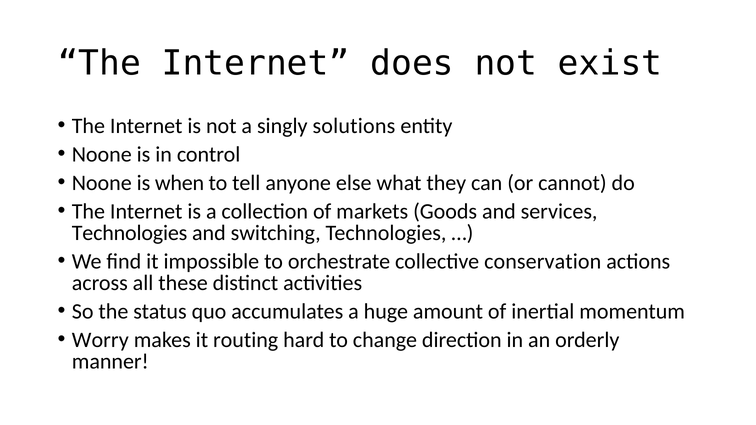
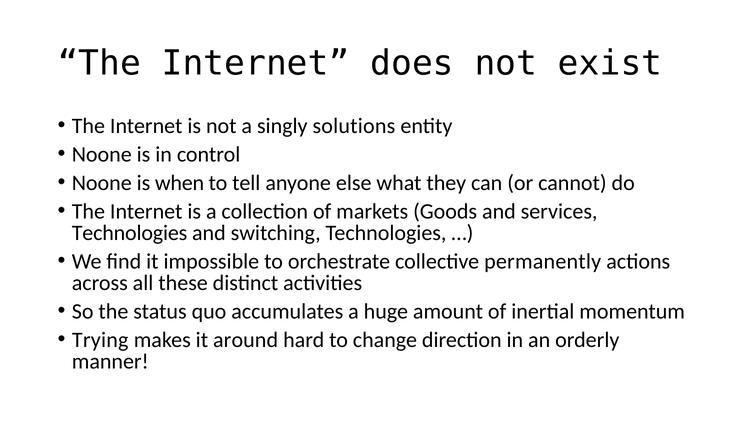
conservation: conservation -> permanently
Worry: Worry -> Trying
routing: routing -> around
